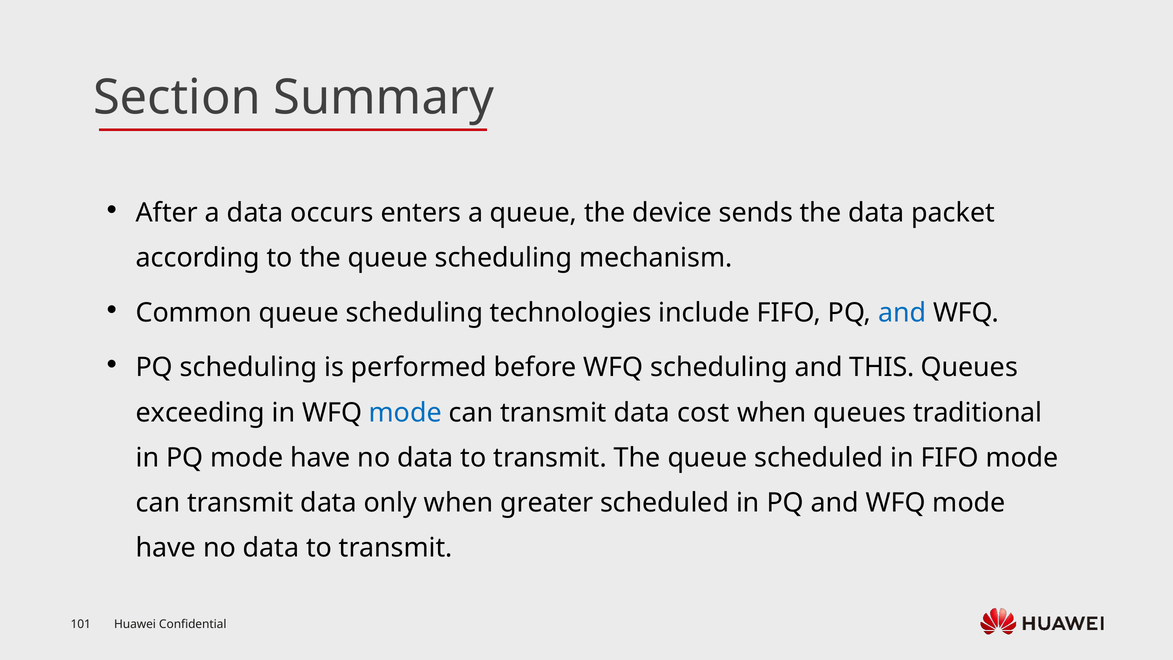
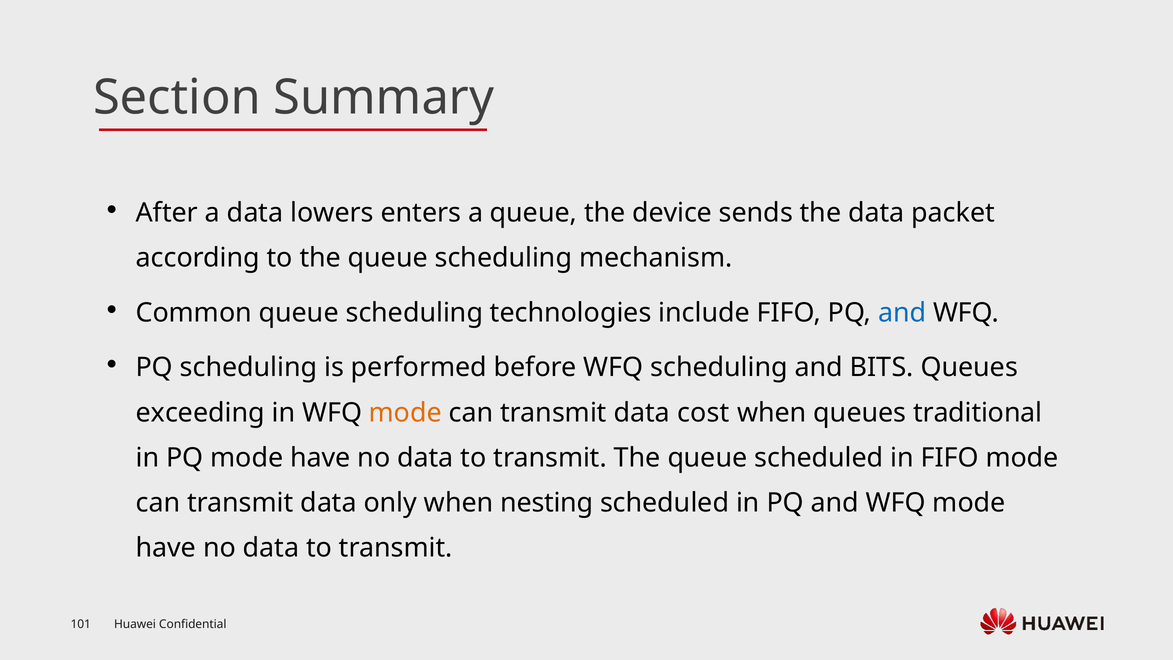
occurs: occurs -> lowers
THIS: THIS -> BITS
mode at (405, 413) colour: blue -> orange
greater: greater -> nesting
